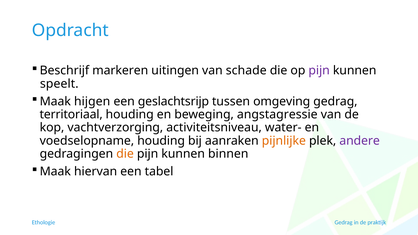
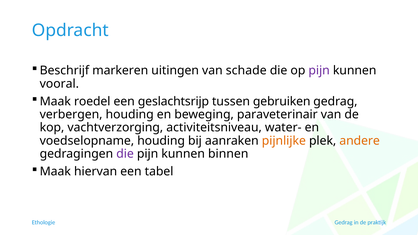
speelt: speelt -> vooral
hijgen: hijgen -> roedel
omgeving: omgeving -> gebruiken
territoriaal: territoriaal -> verbergen
angstagressie: angstagressie -> paraveterinair
andere colour: purple -> orange
die at (125, 154) colour: orange -> purple
